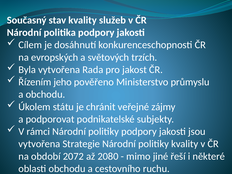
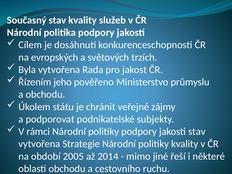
jakosti jsou: jsou -> stav
2072: 2072 -> 2005
2080: 2080 -> 2014
